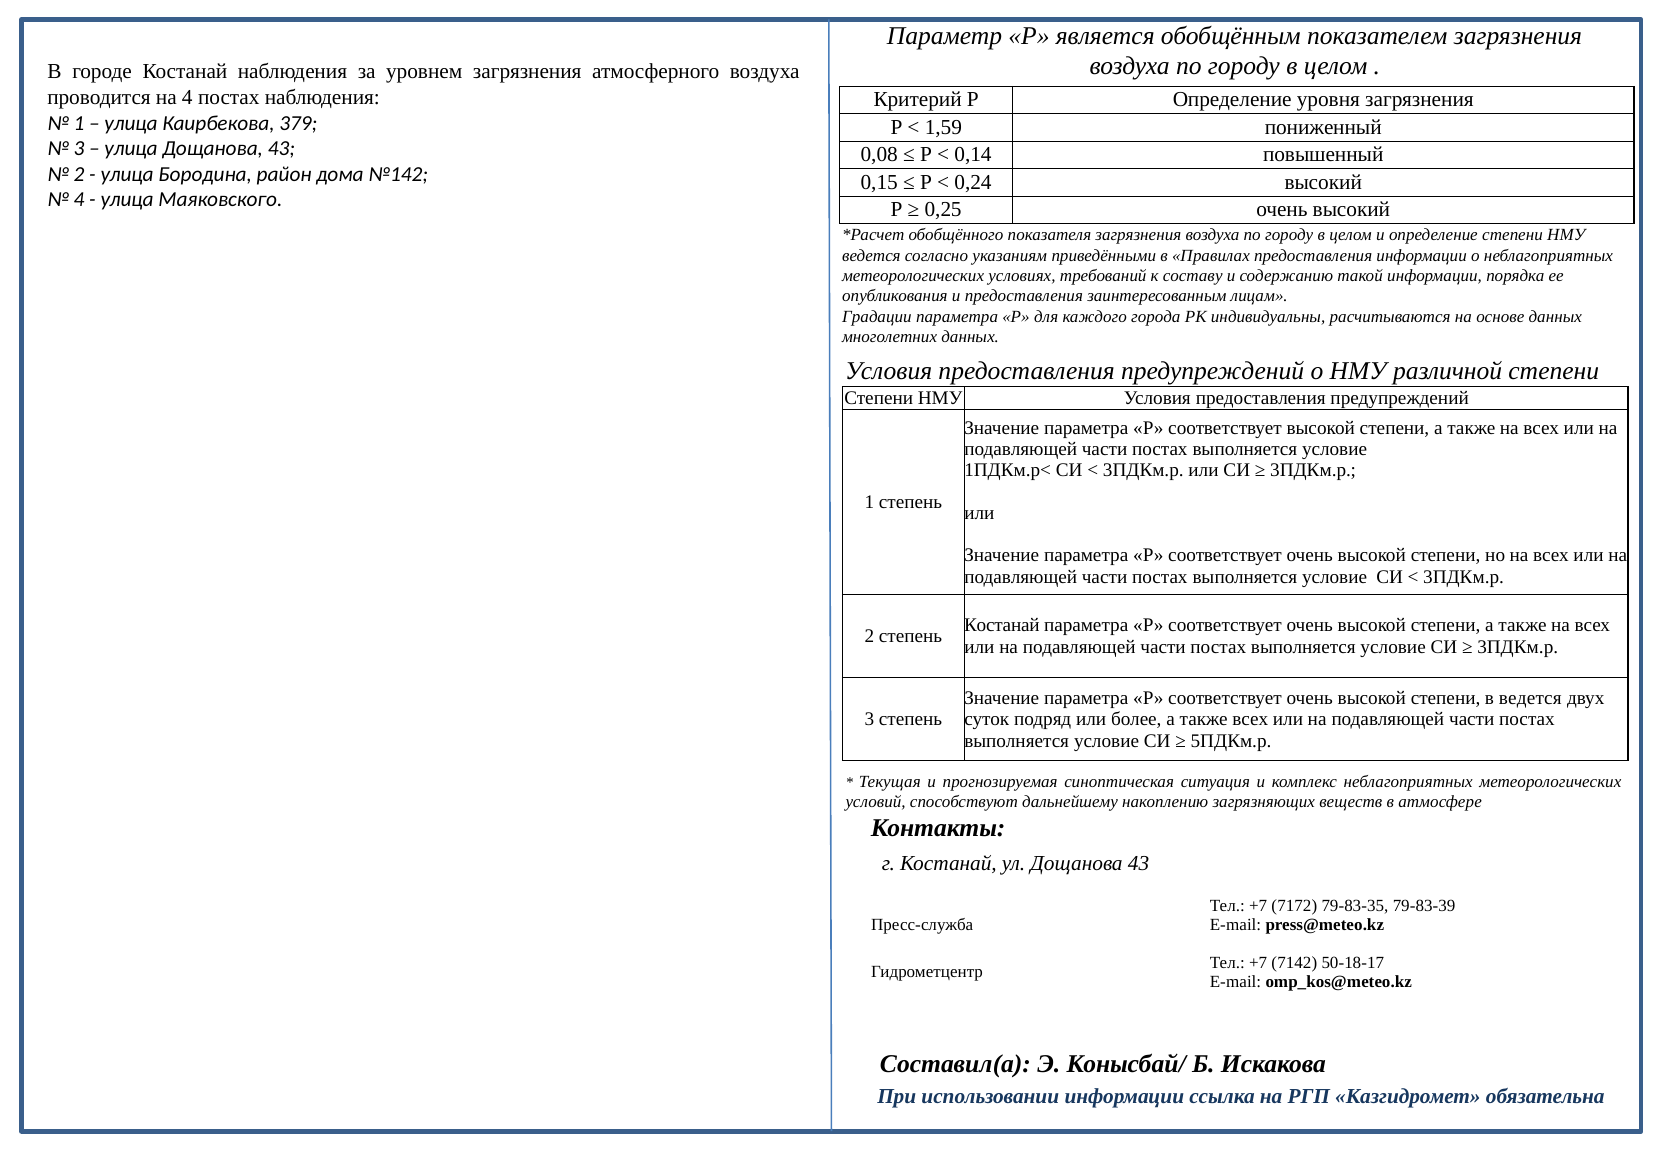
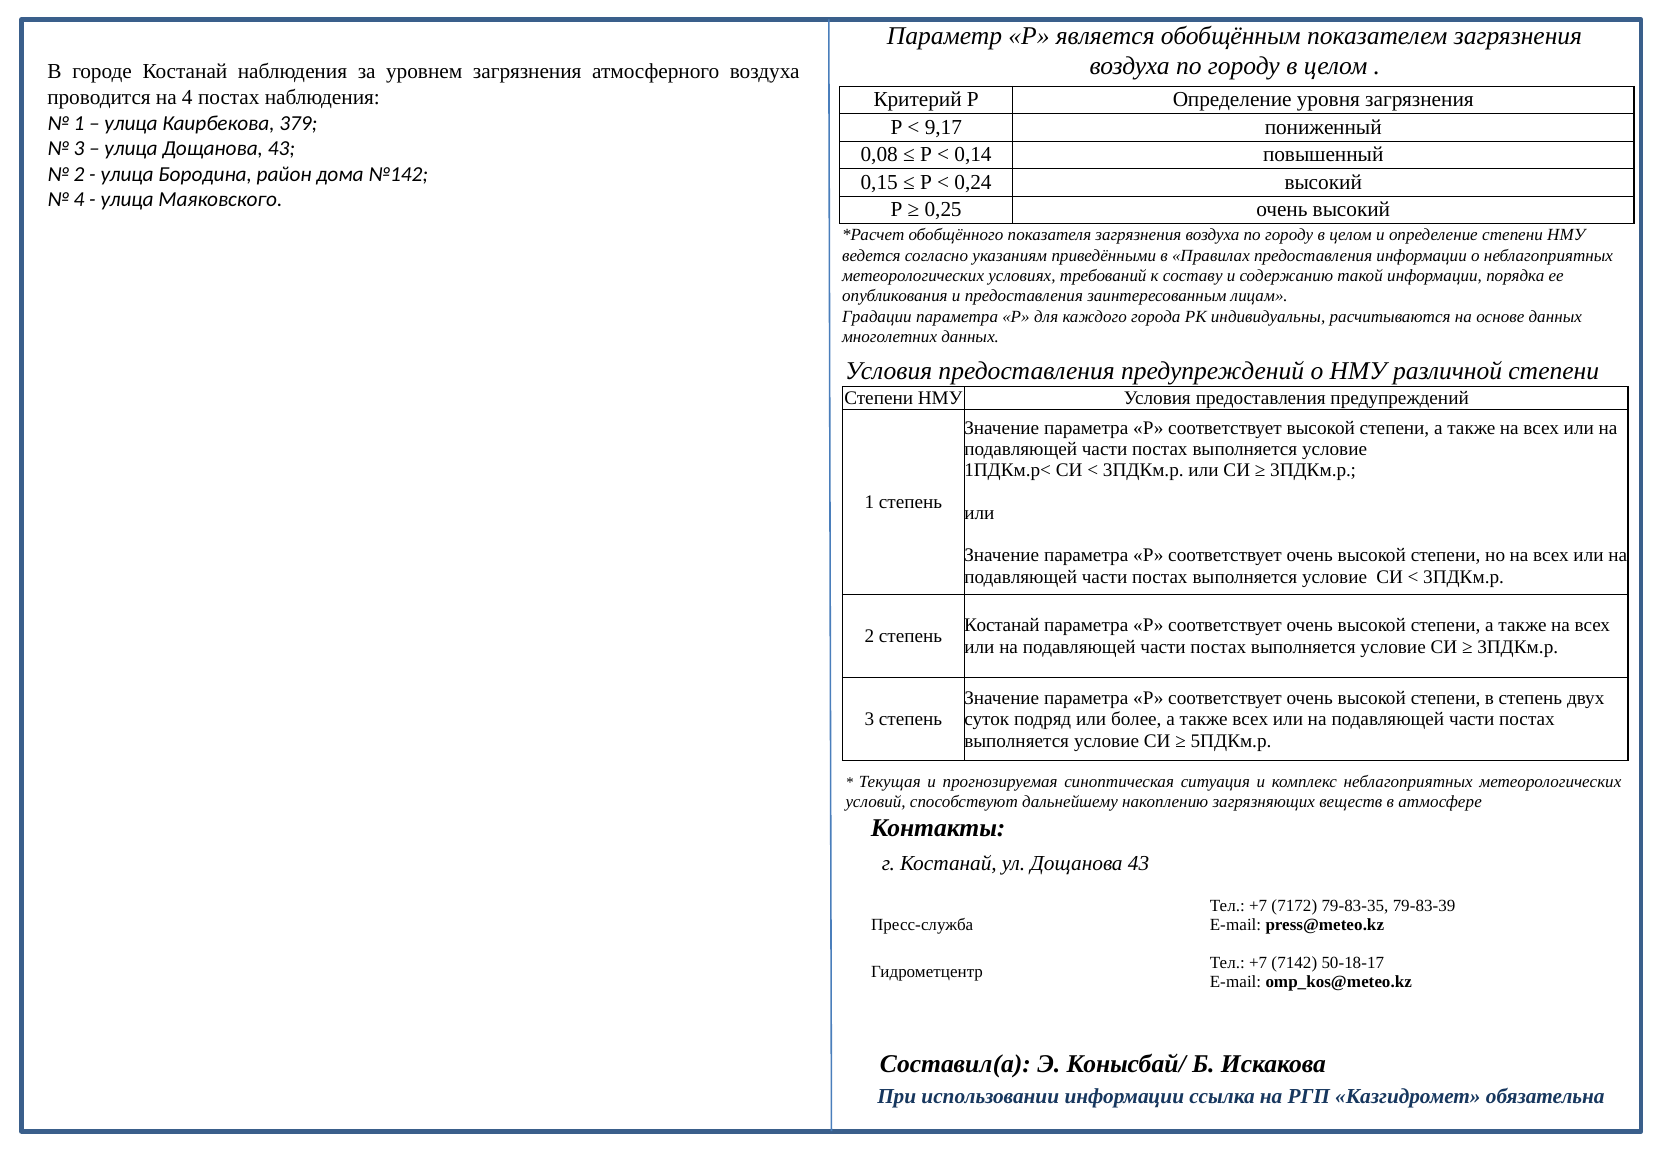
1,59: 1,59 -> 9,17
в ведется: ведется -> степень
